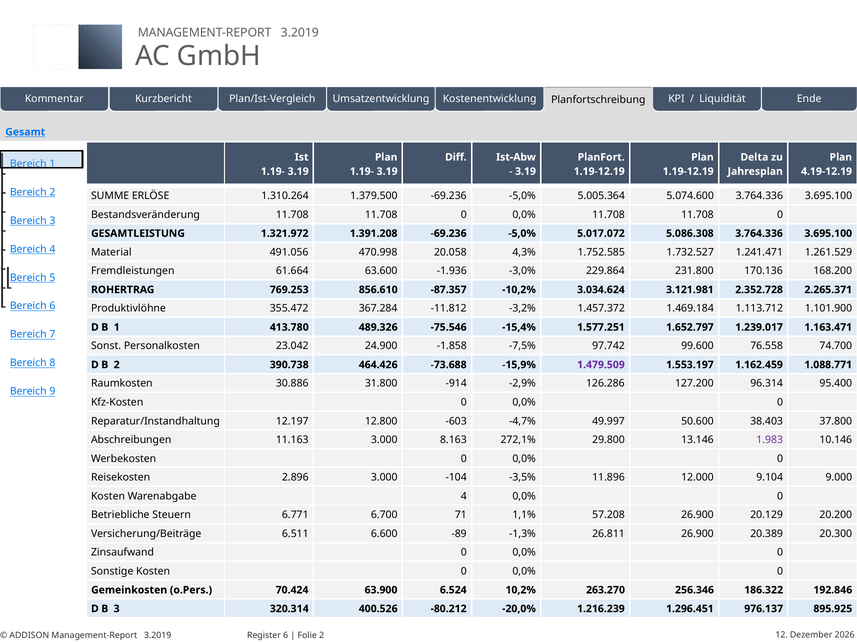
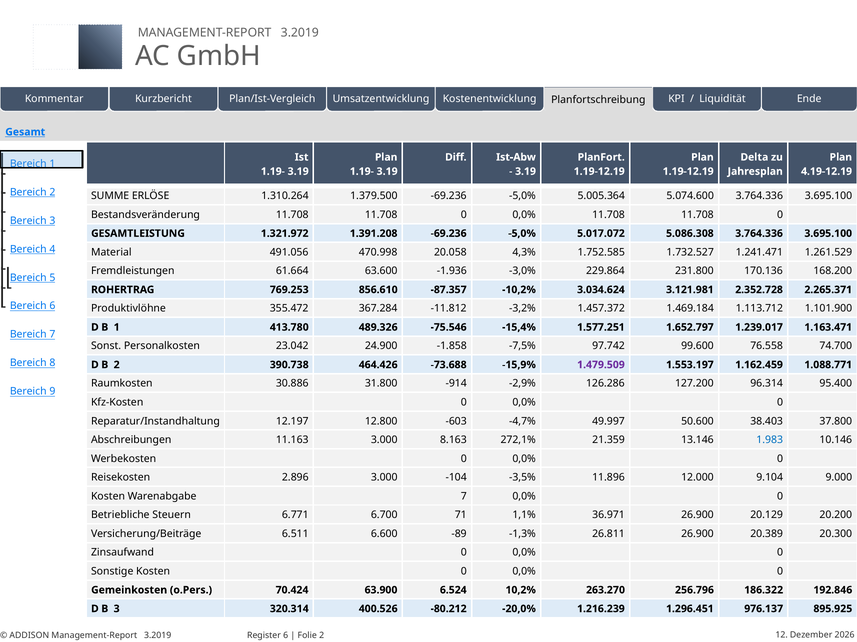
29.800: 29.800 -> 21.359
1.983 colour: purple -> blue
Warenabgabe 4: 4 -> 7
57.208: 57.208 -> 36.971
256.346: 256.346 -> 256.796
